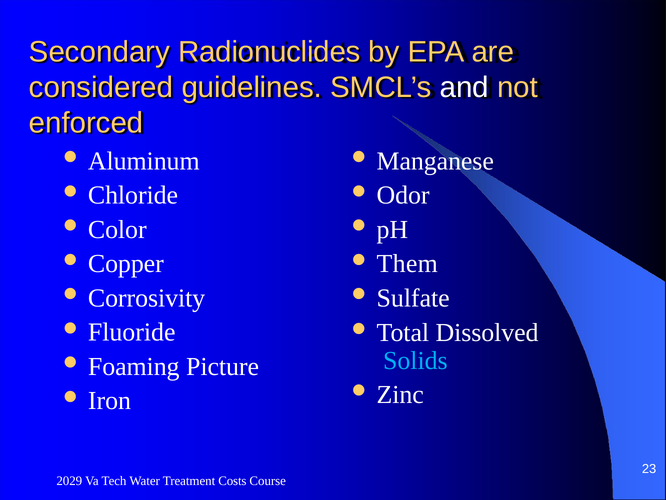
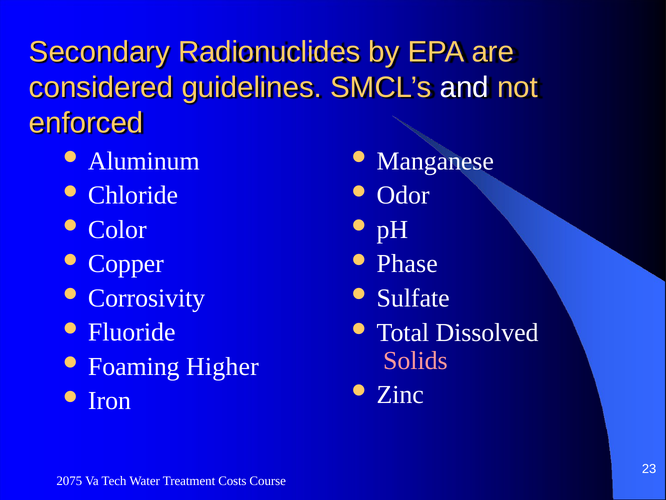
Them: Them -> Phase
Solids colour: light blue -> pink
Picture: Picture -> Higher
2029: 2029 -> 2075
